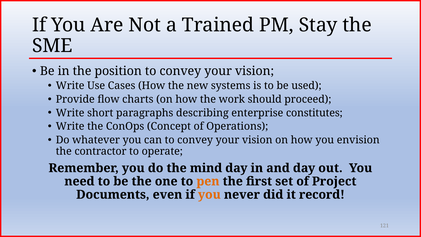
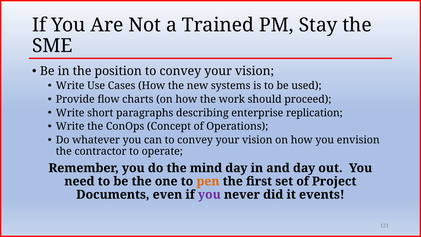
constitutes: constitutes -> replication
you at (209, 194) colour: orange -> purple
record: record -> events
